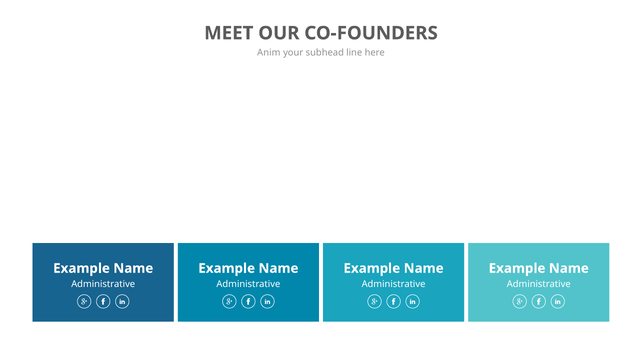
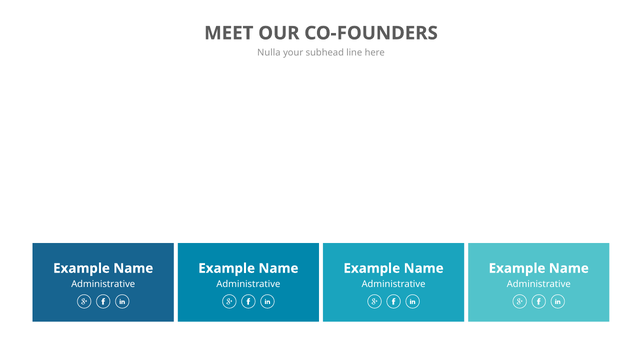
Anim: Anim -> Nulla
